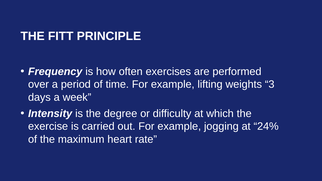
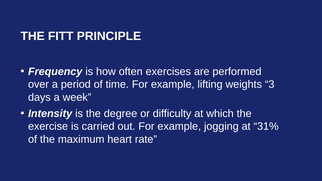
24%: 24% -> 31%
